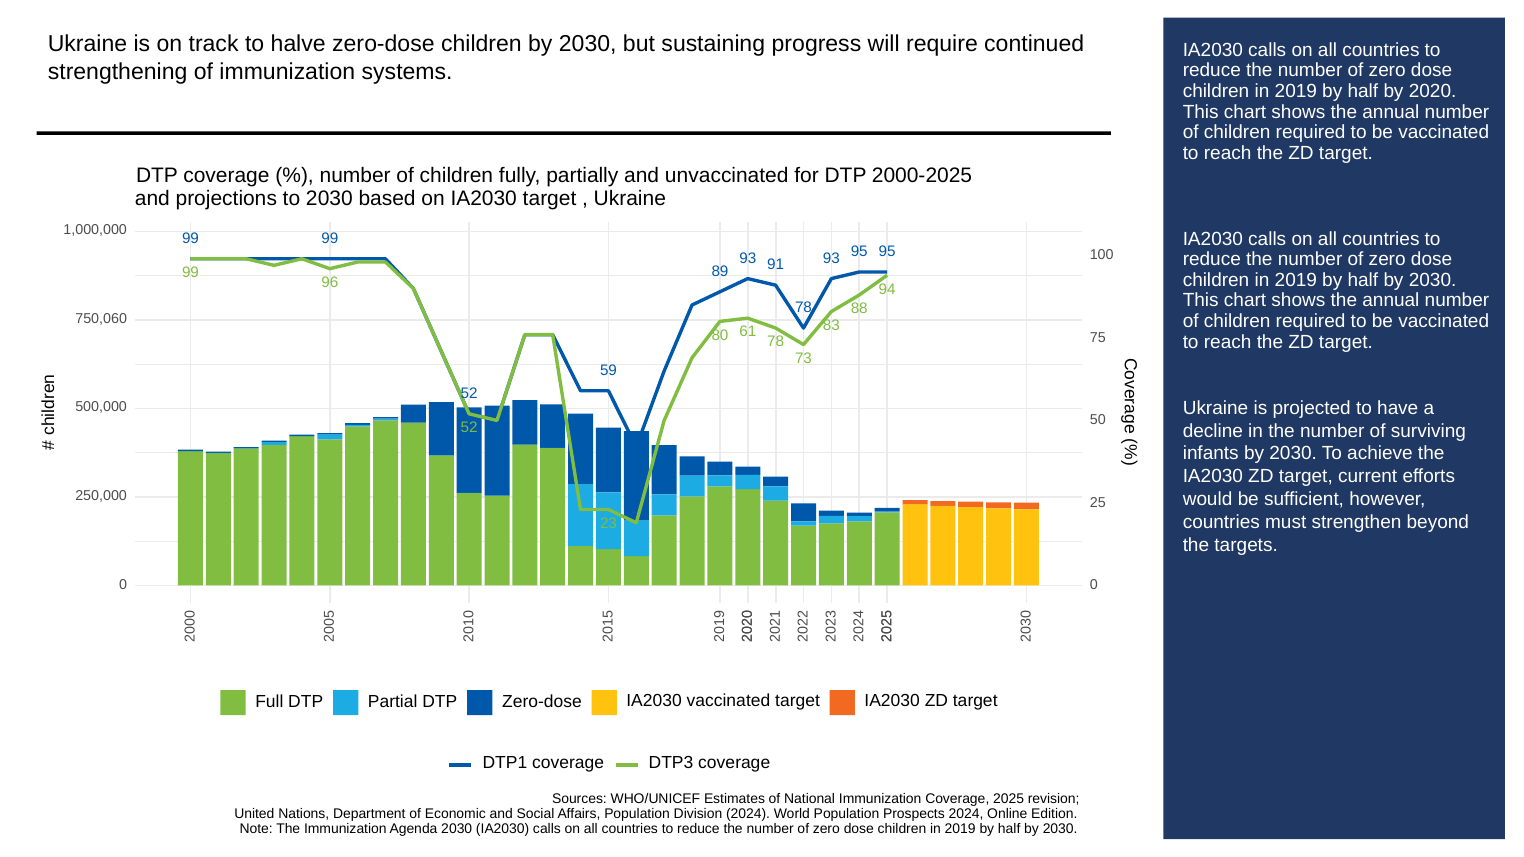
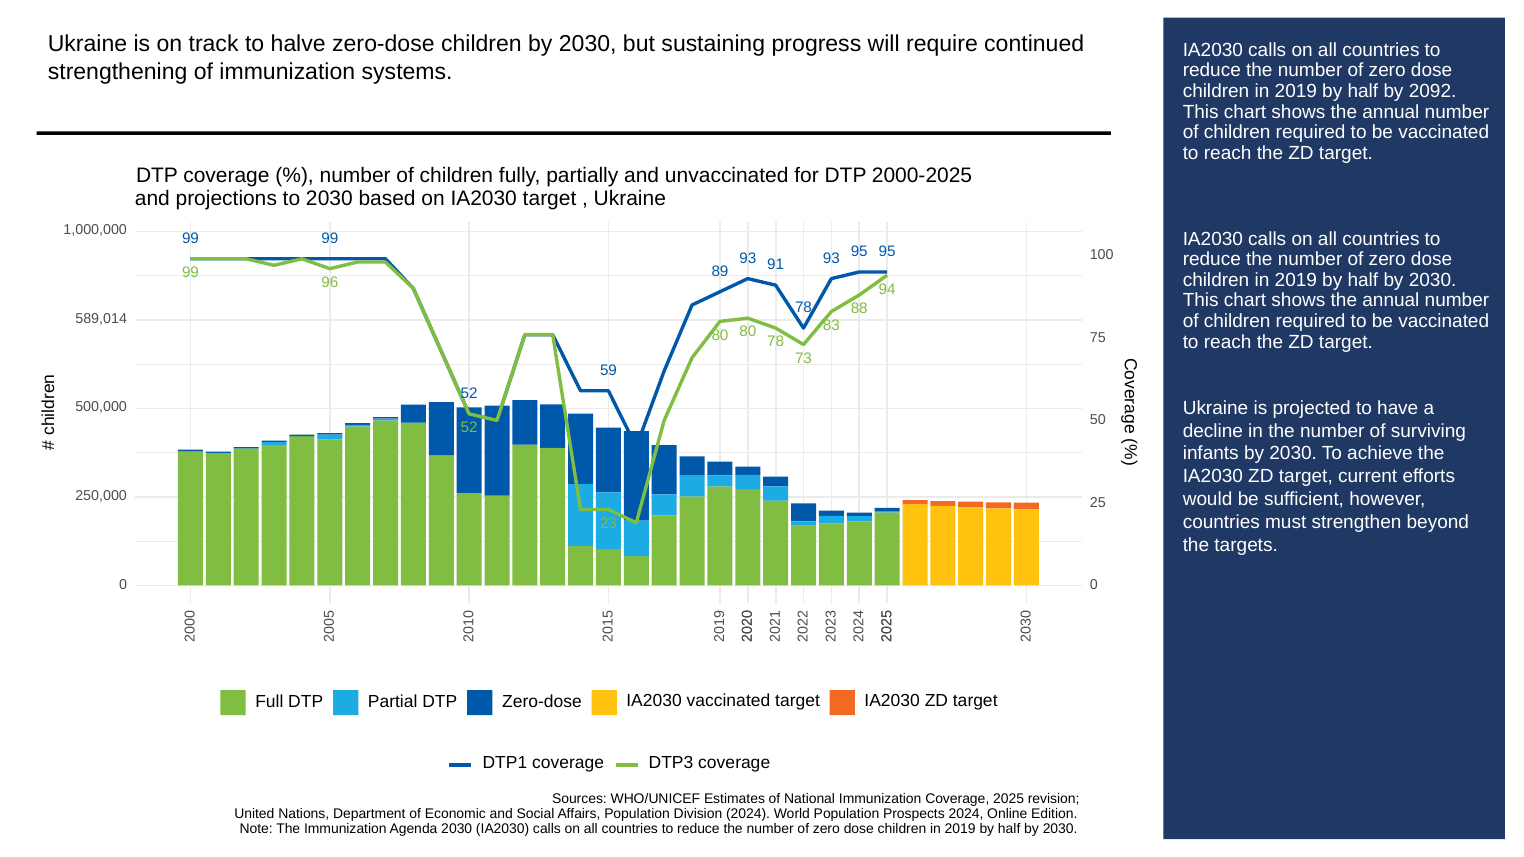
2020: 2020 -> 2092
750,060: 750,060 -> 589,014
80 61: 61 -> 80
